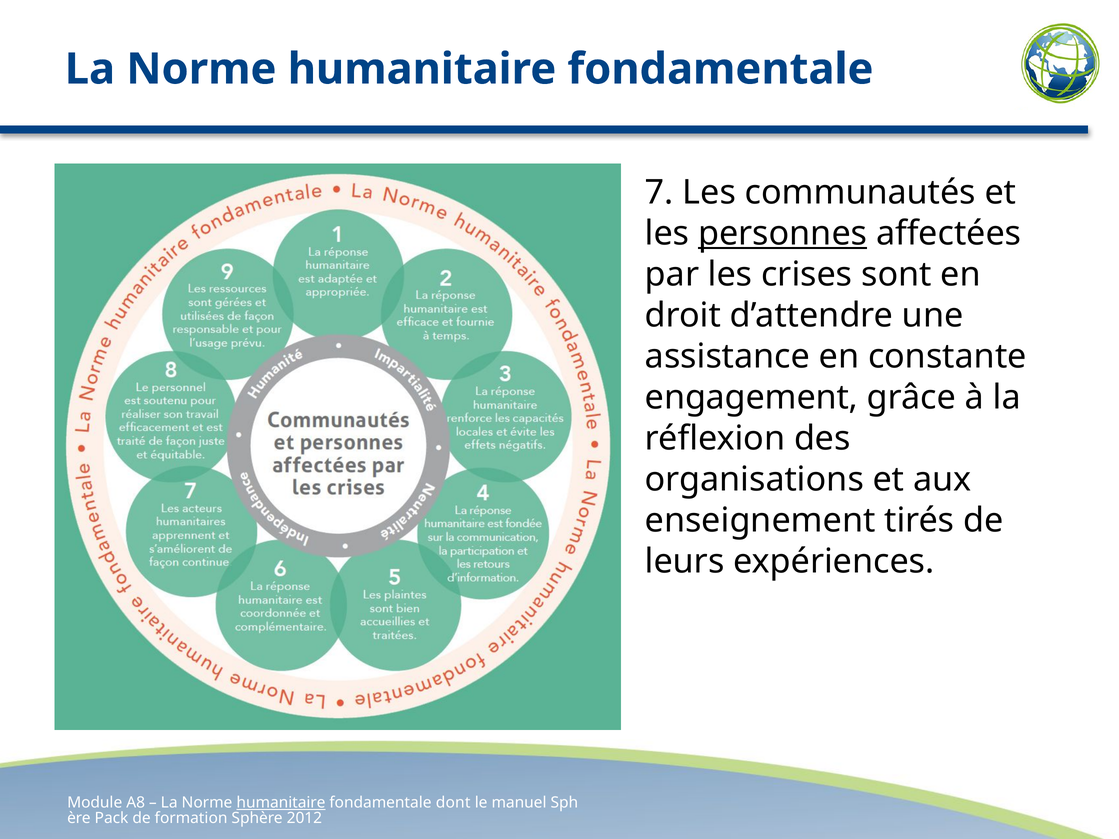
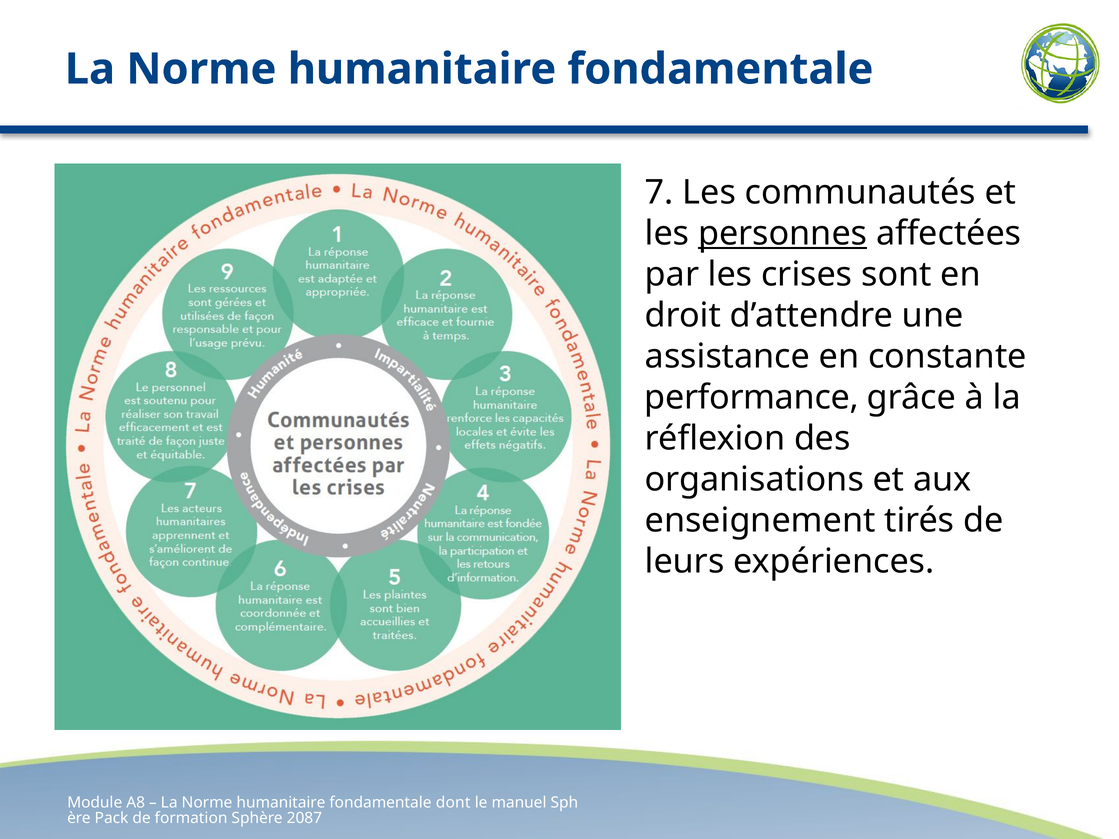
engagement: engagement -> performance
humanitaire at (281, 803) underline: present -> none
2012: 2012 -> 2087
